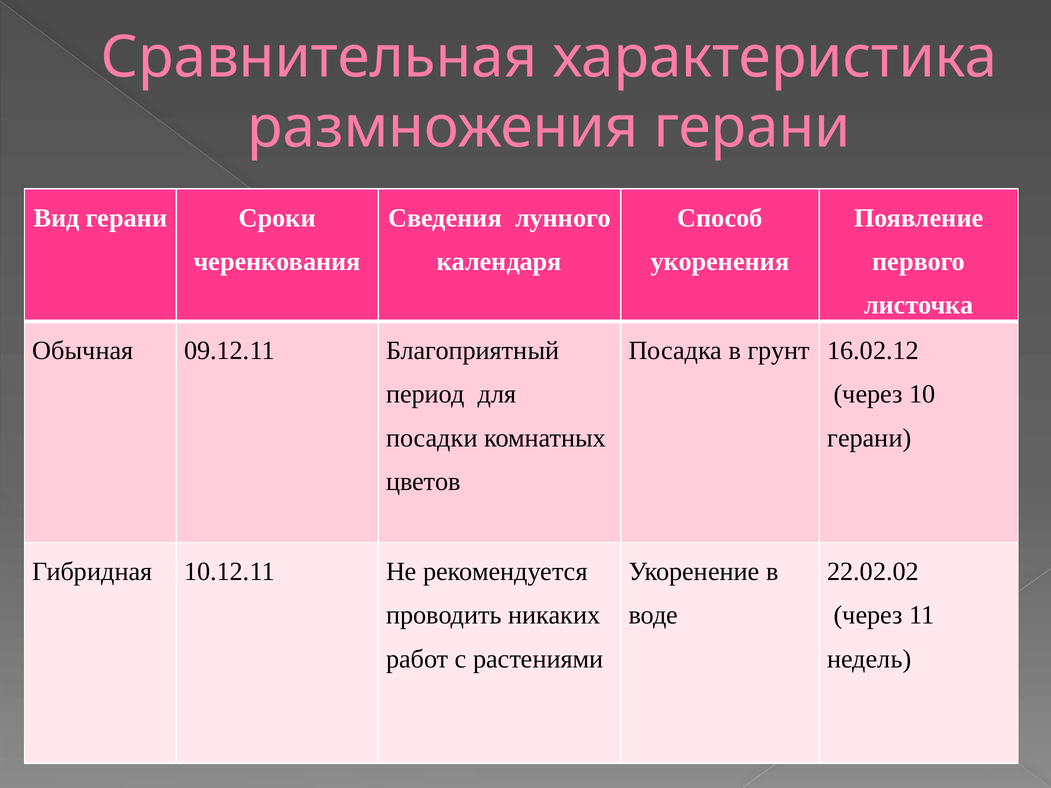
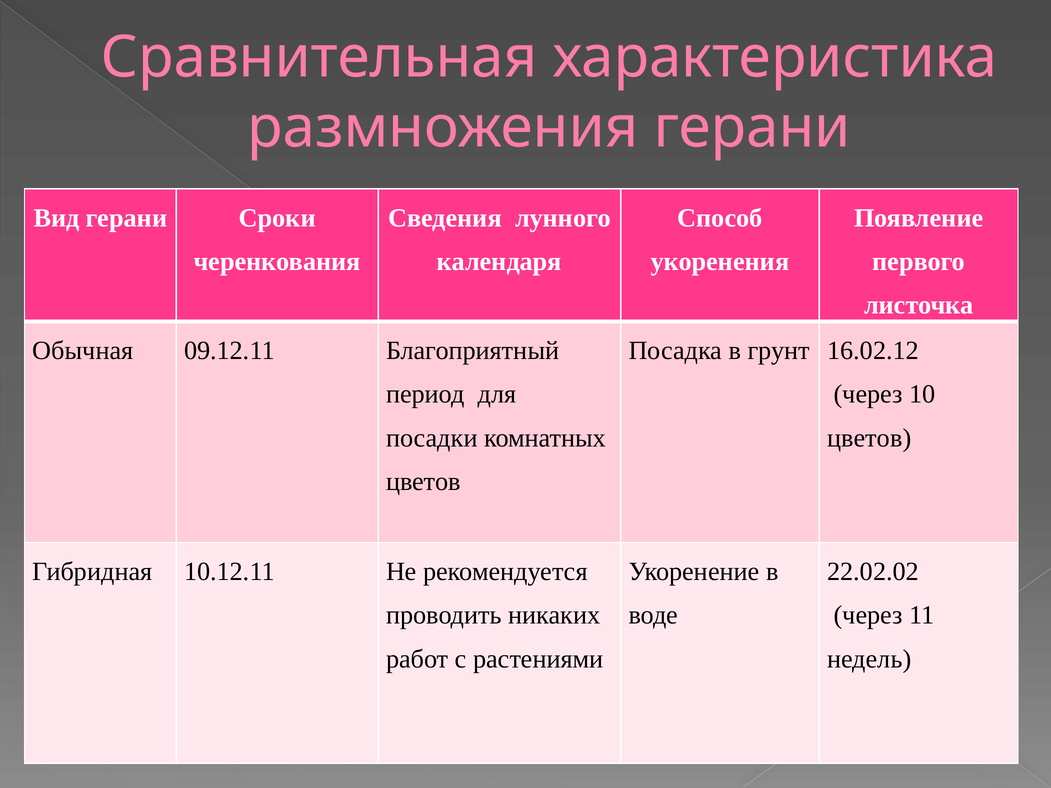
герани at (869, 438): герани -> цветов
